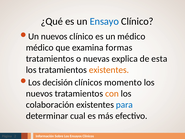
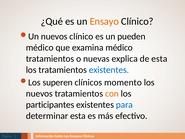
Ensayo colour: blue -> orange
un médico: médico -> pueden
examina formas: formas -> médico
existentes at (109, 70) colour: orange -> blue
decisión: decisión -> superen
colaboración: colaboración -> participantes
determinar cual: cual -> esta
